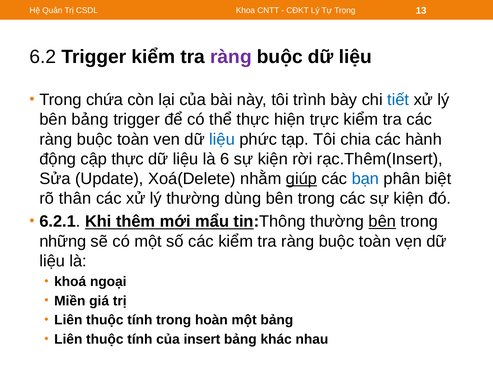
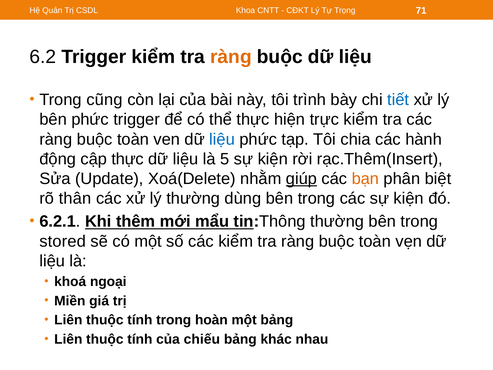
13: 13 -> 71
ràng at (231, 57) colour: purple -> orange
chứa: chứa -> cũng
bên bảng: bảng -> phức
6: 6 -> 5
bạn colour: blue -> orange
bên at (382, 221) underline: present -> none
những: những -> stored
insert: insert -> chiếu
